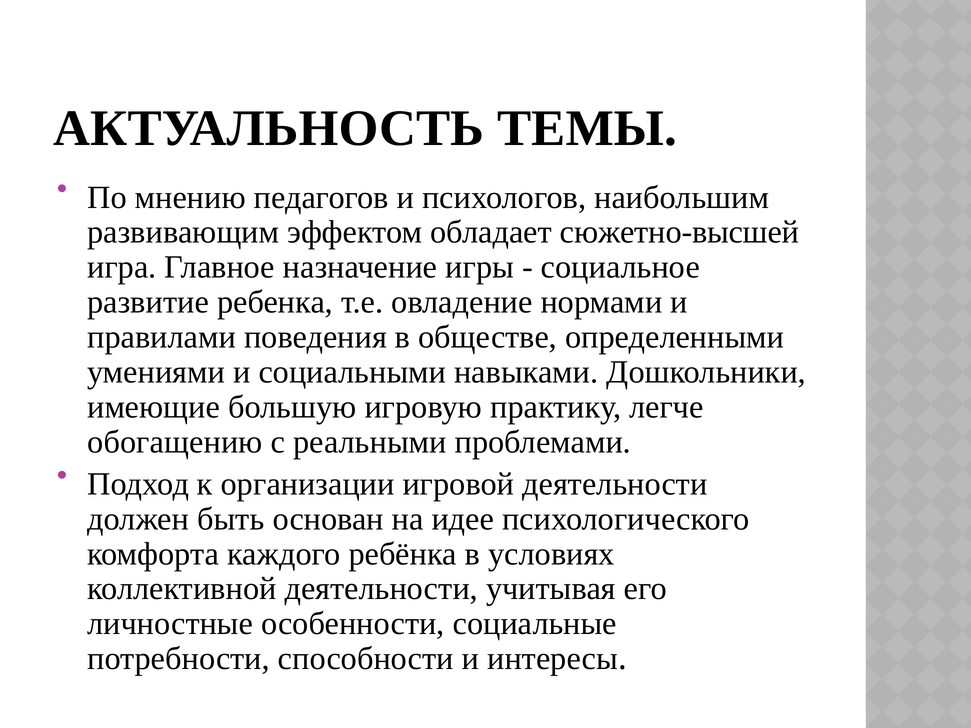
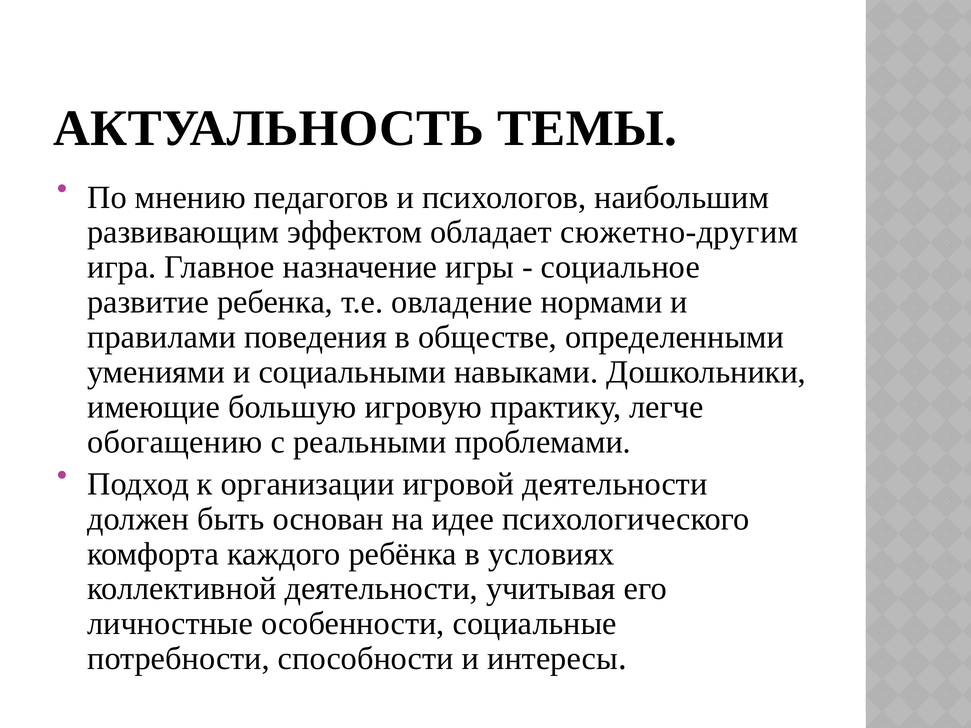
сюжетно-высшей: сюжетно-высшей -> сюжетно-другим
